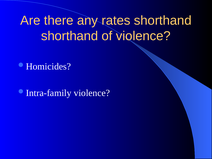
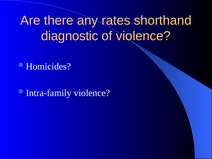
shorthand at (70, 36): shorthand -> diagnostic
